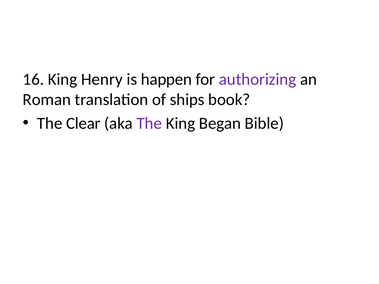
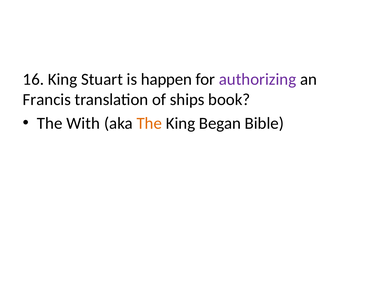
Henry: Henry -> Stuart
Roman: Roman -> Francis
Clear: Clear -> With
The at (149, 123) colour: purple -> orange
